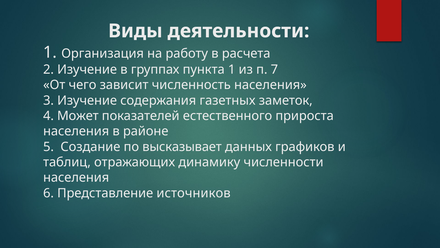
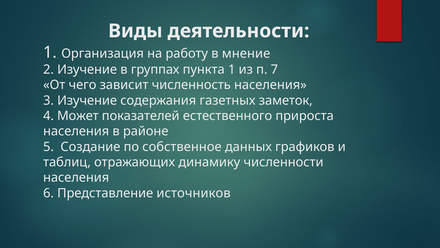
расчета: расчета -> мнение
высказывает: высказывает -> собственное
